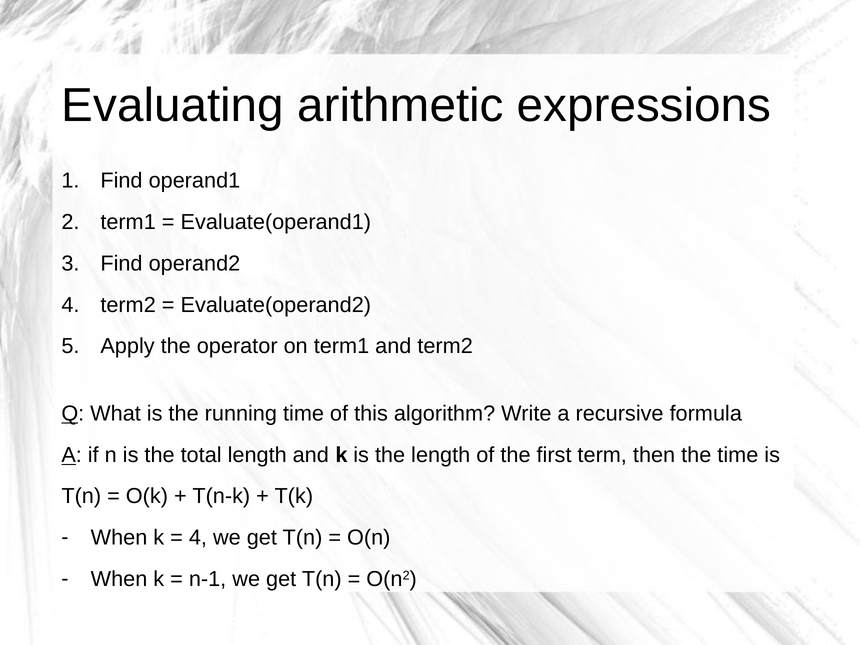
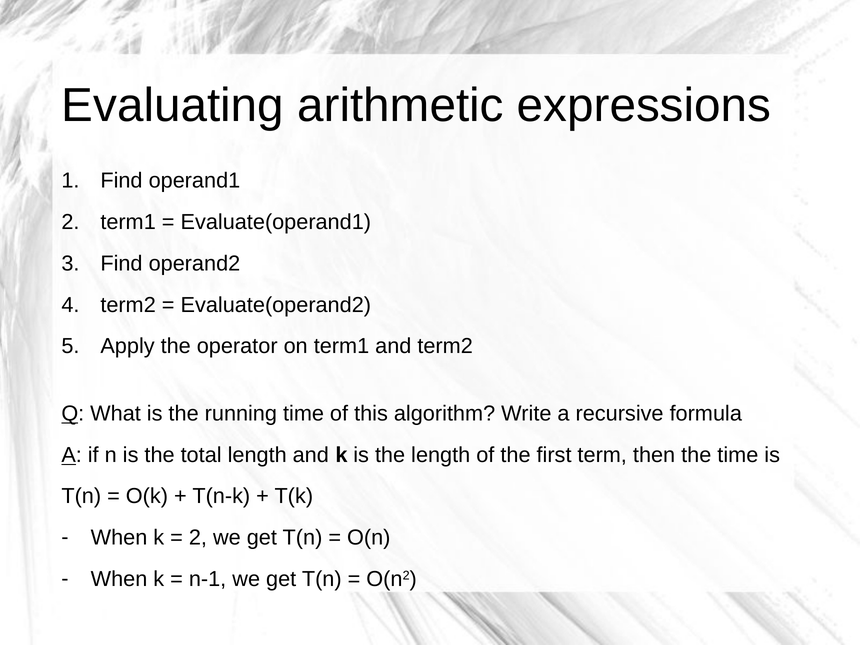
4 at (198, 538): 4 -> 2
